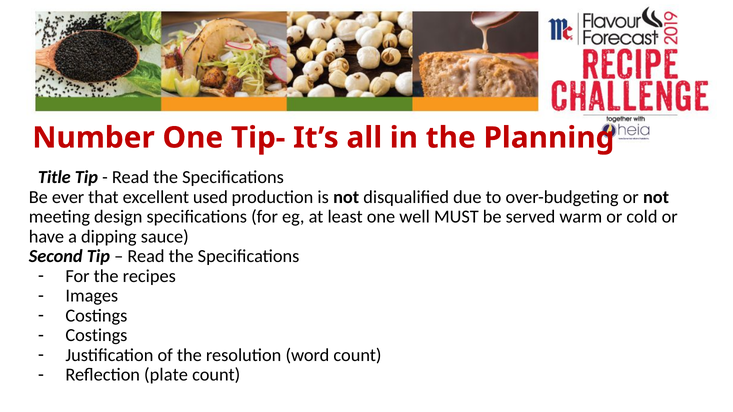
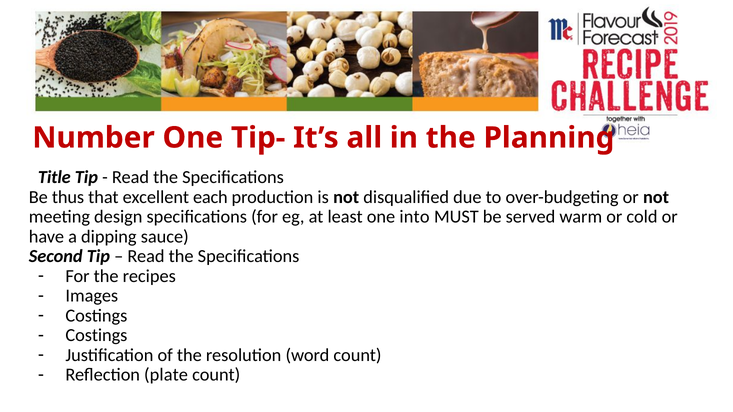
ever: ever -> thus
used: used -> each
well: well -> into
